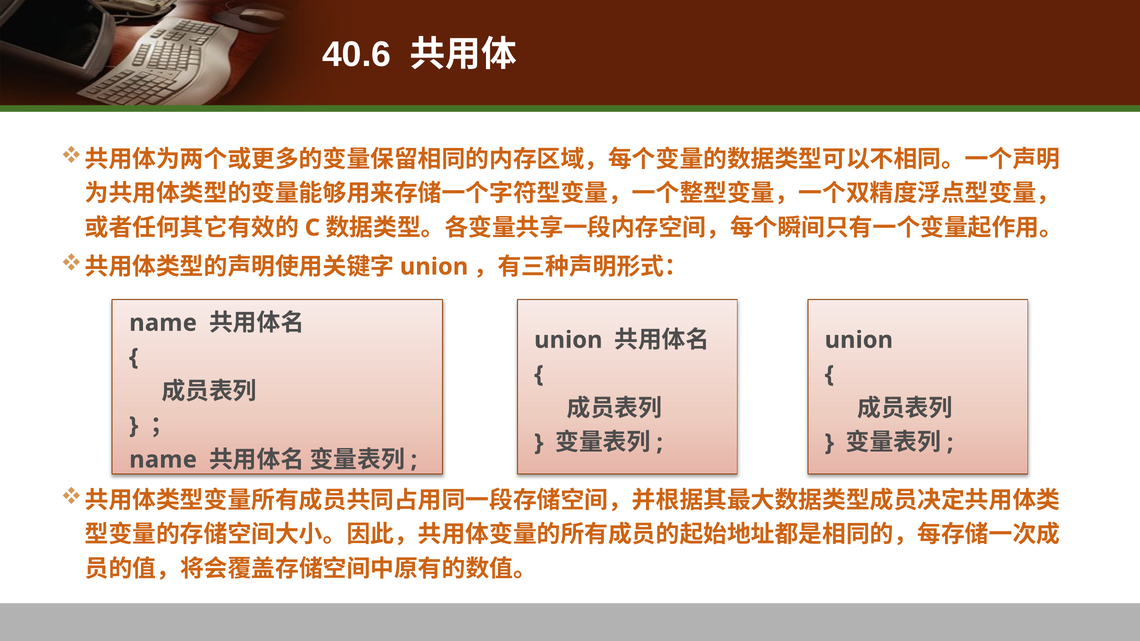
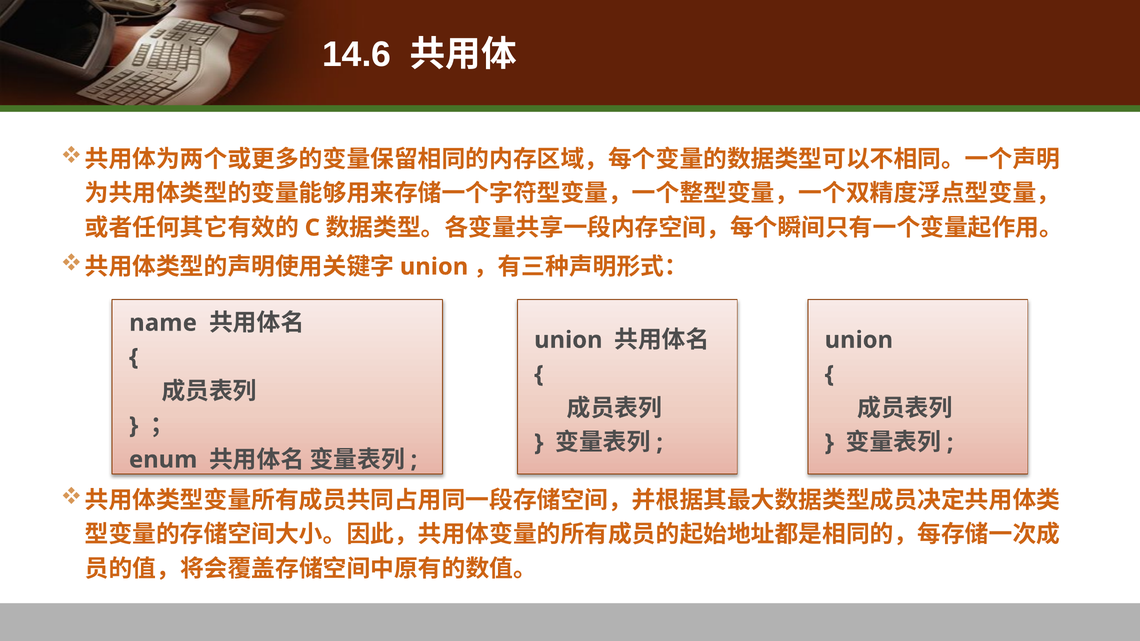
40.6: 40.6 -> 14.6
name at (163, 460): name -> enum
